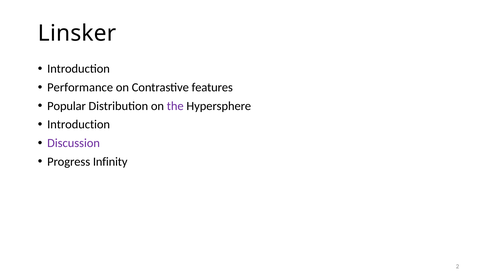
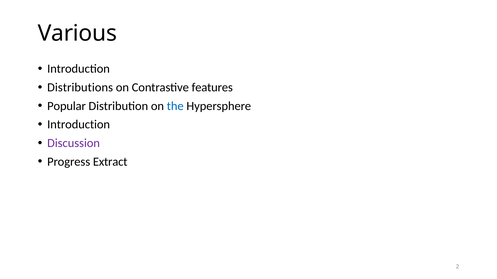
Linsker: Linsker -> Various
Performance: Performance -> Distributions
the colour: purple -> blue
Infinity: Infinity -> Extract
